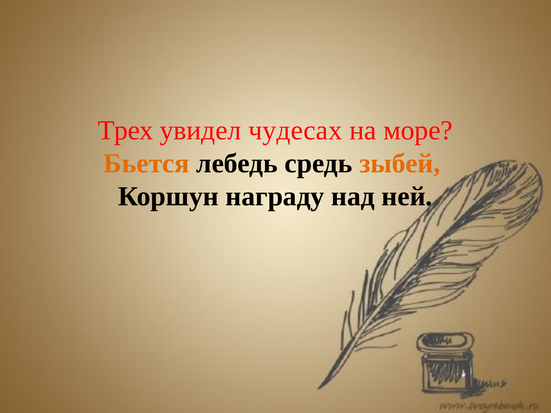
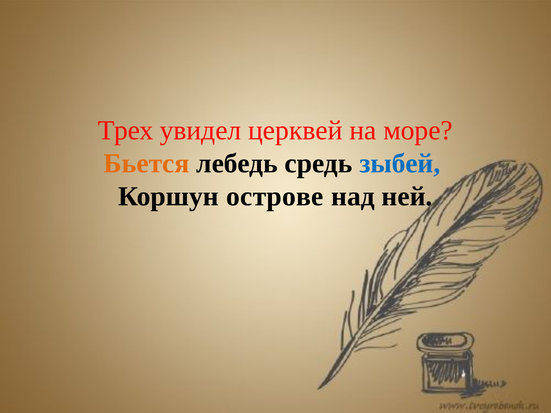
чудесах: чудесах -> церквей
зыбей colour: orange -> blue
награду: награду -> острове
